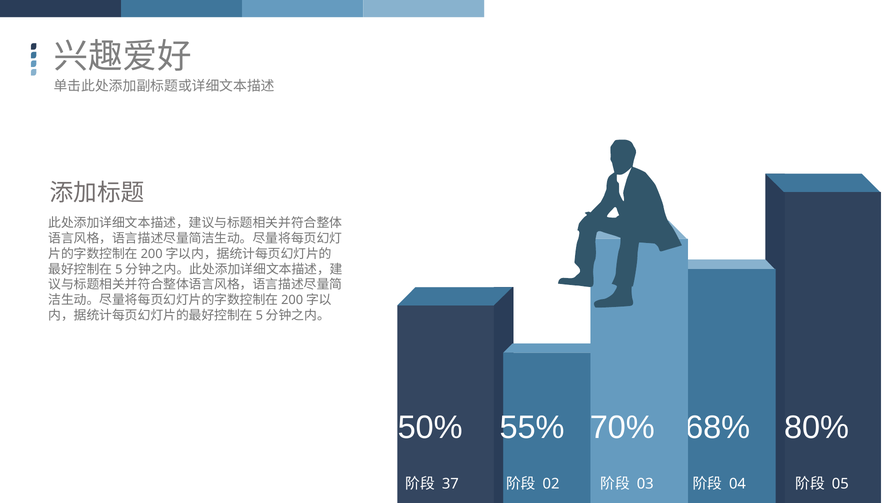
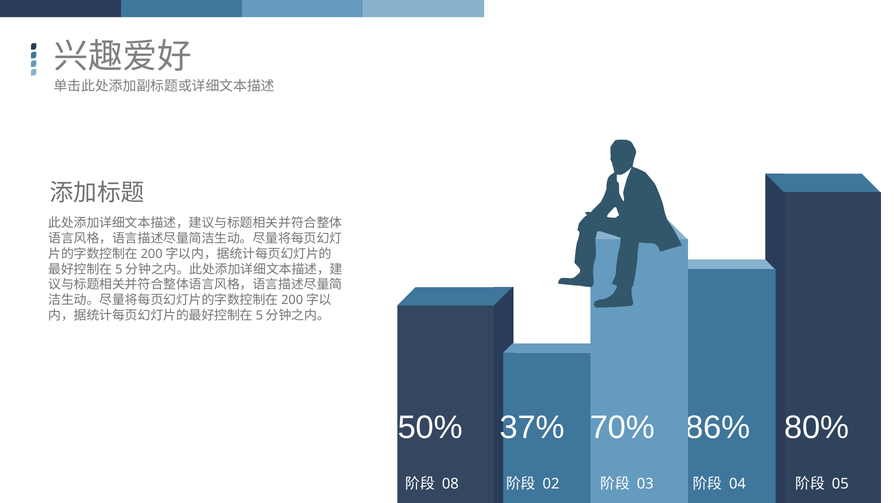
55%: 55% -> 37%
68%: 68% -> 86%
37: 37 -> 08
